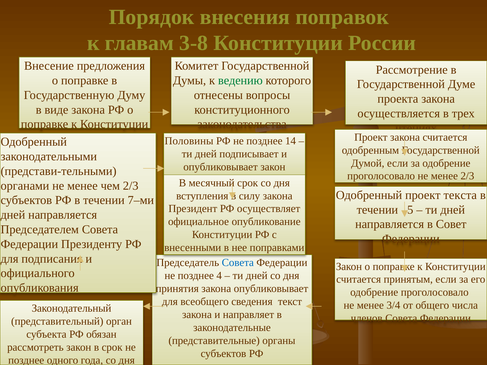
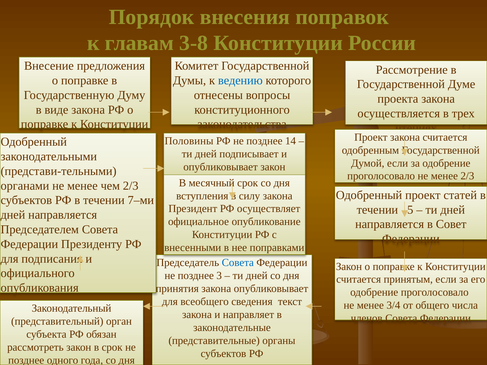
ведению colour: green -> blue
текста: текста -> статей
4: 4 -> 3
